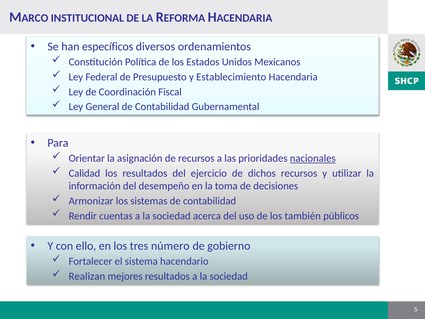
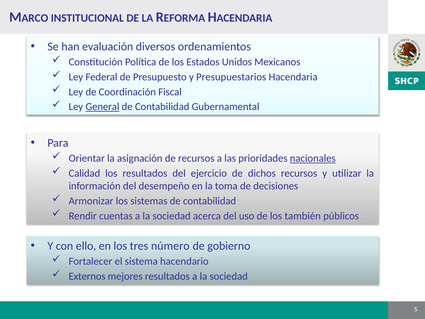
específicos: específicos -> evaluación
Establecimiento: Establecimiento -> Presupuestarios
General underline: none -> present
Realizan: Realizan -> Externos
